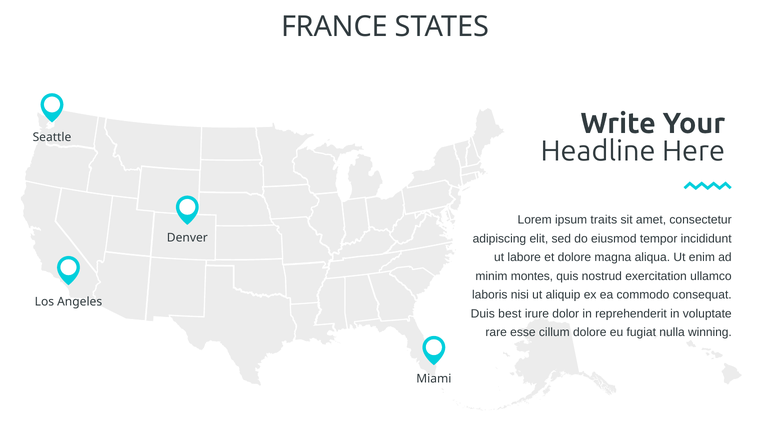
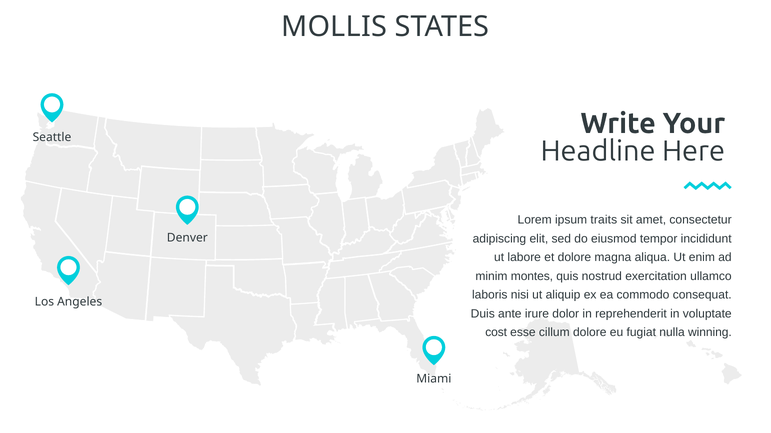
FRANCE: FRANCE -> MOLLIS
best: best -> ante
rare: rare -> cost
